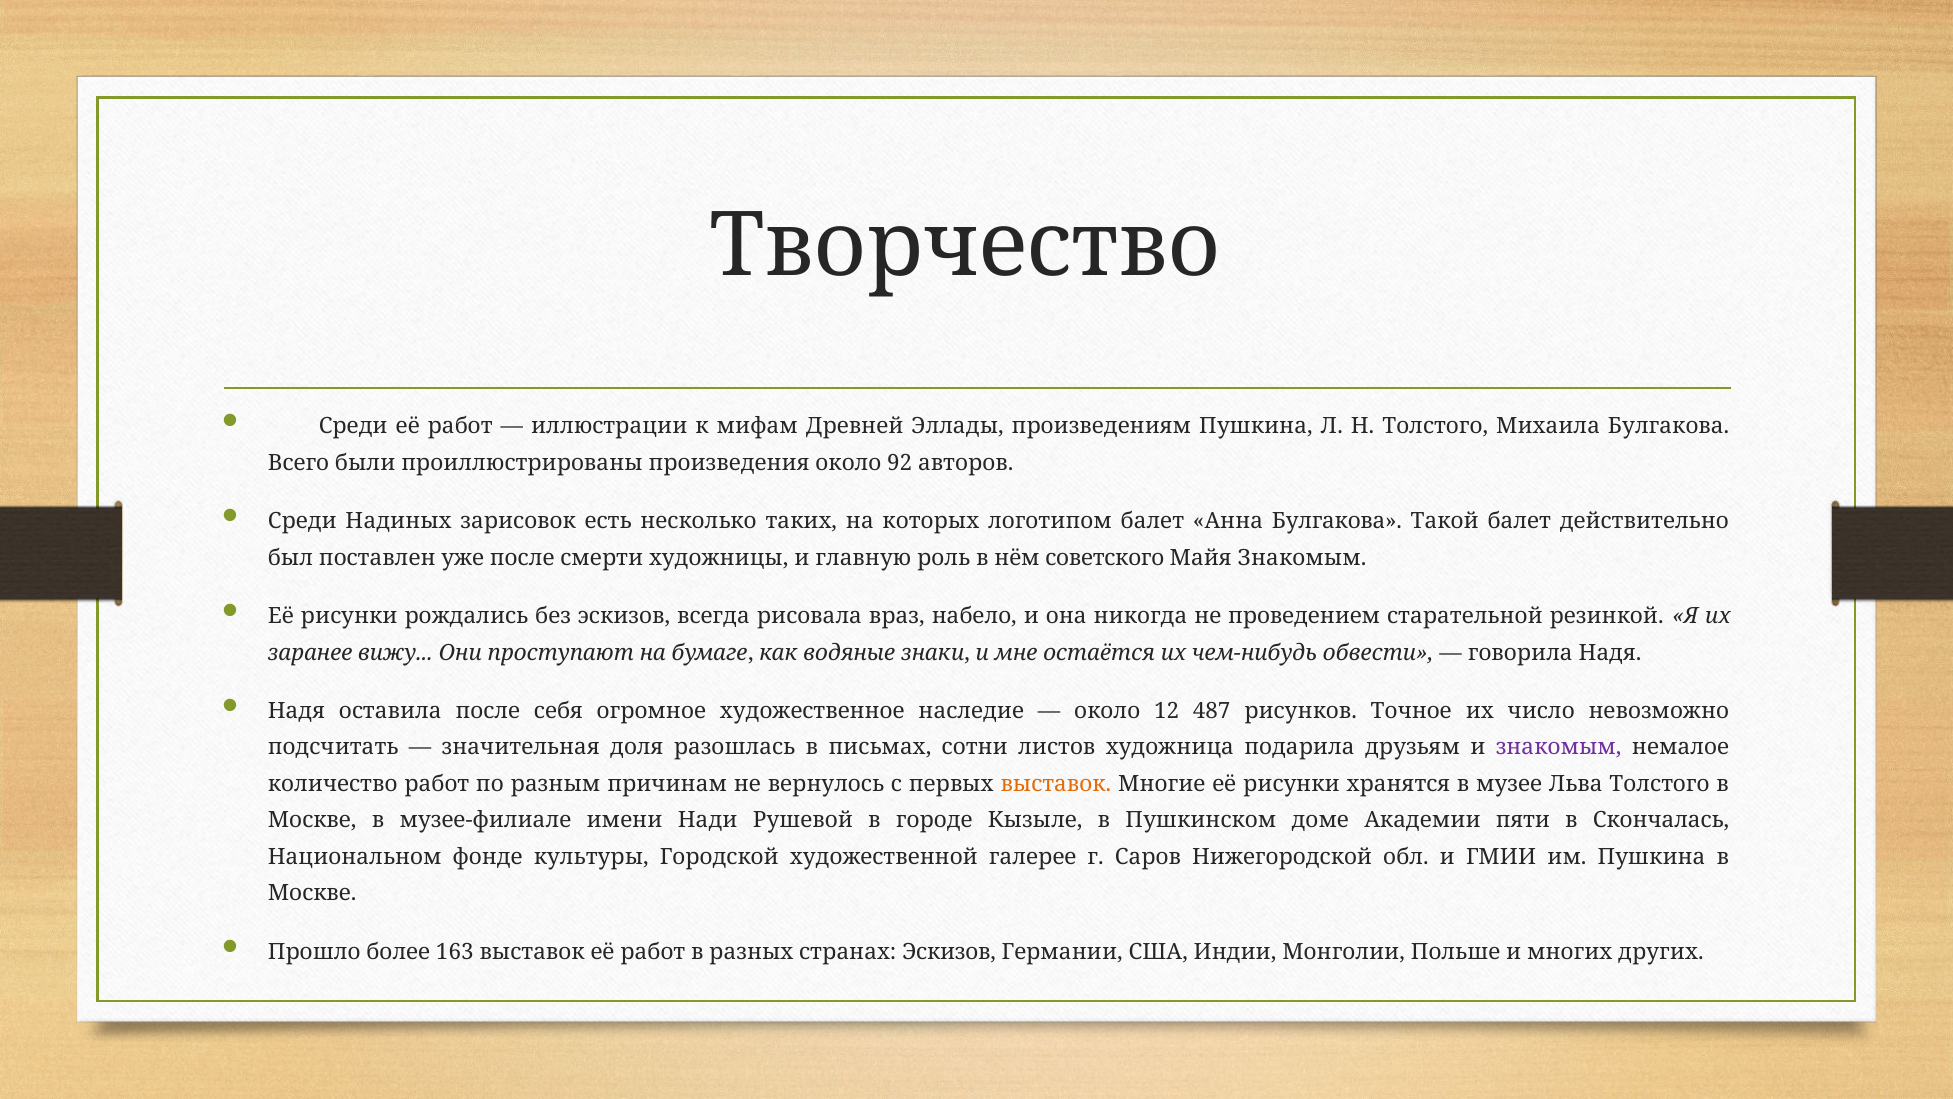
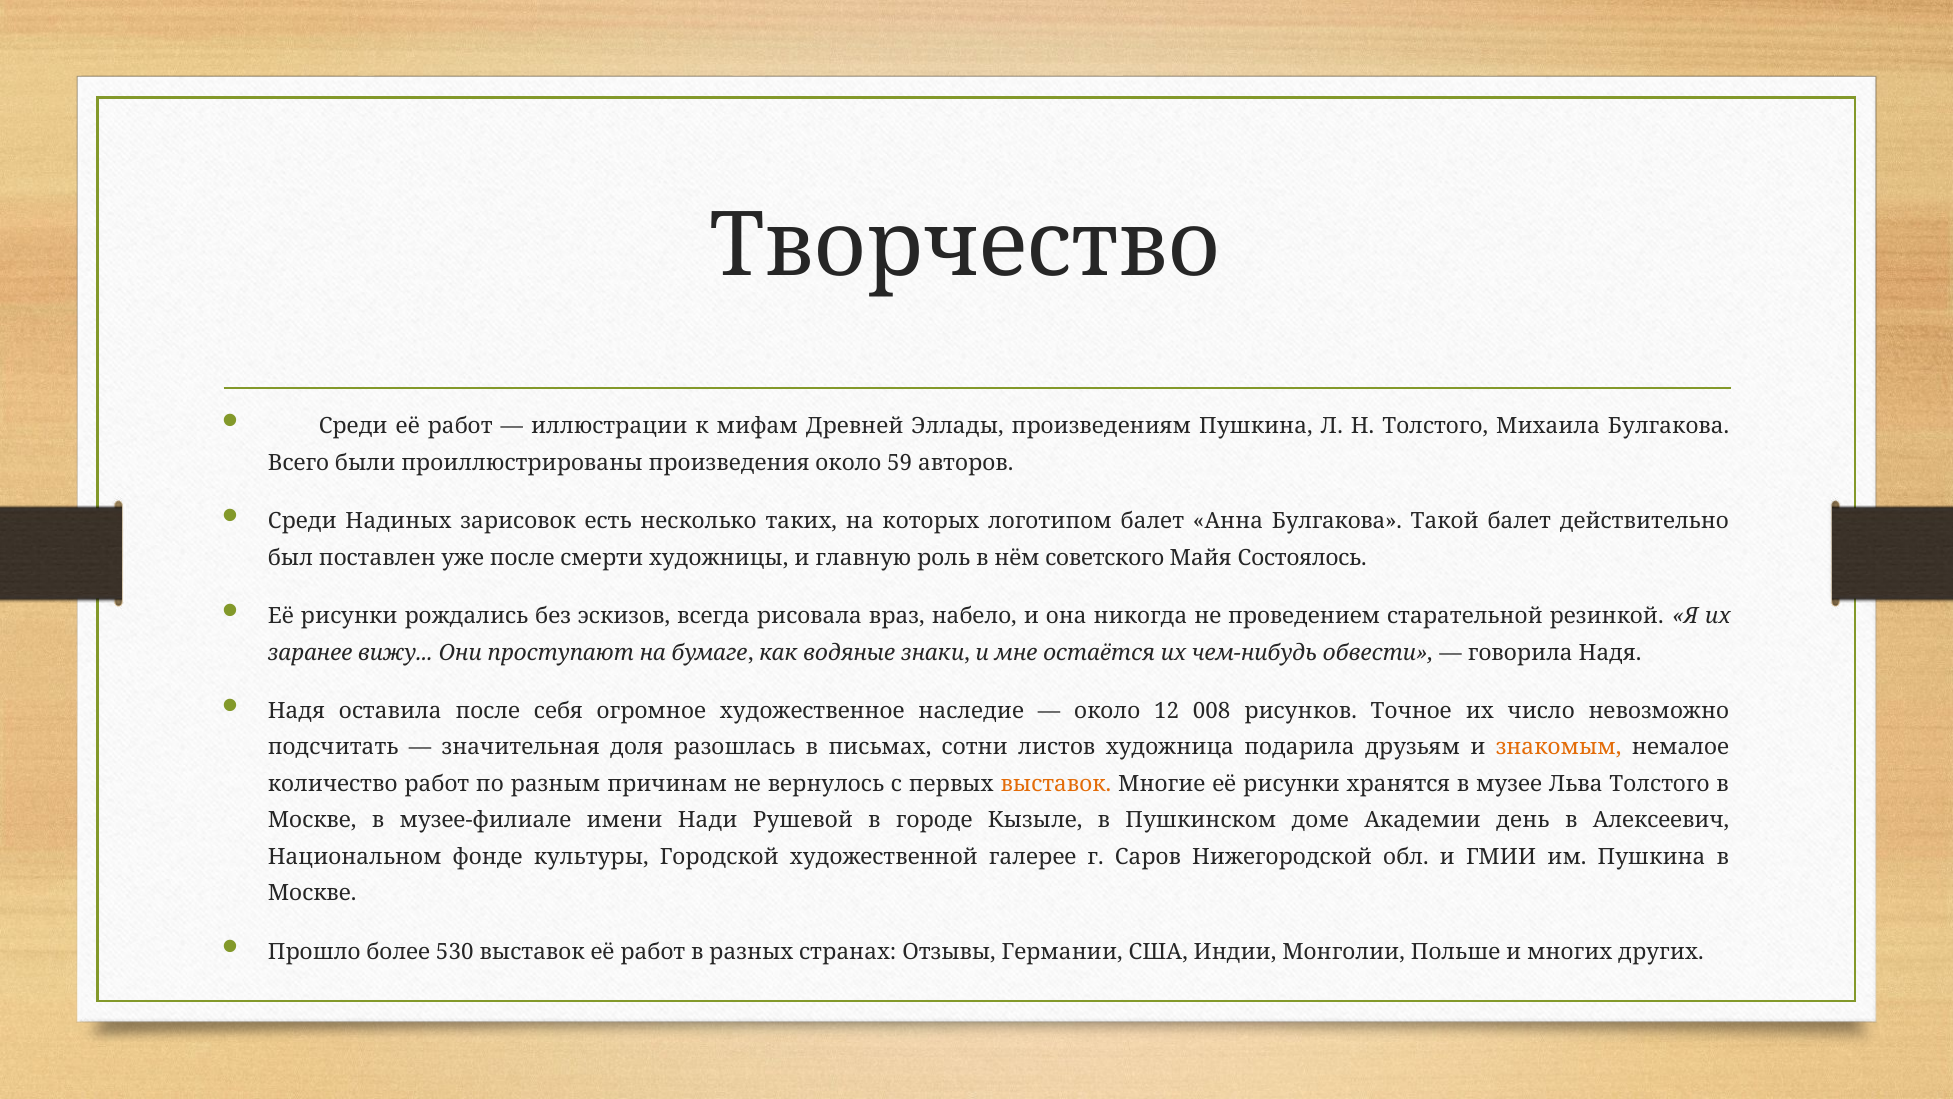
92: 92 -> 59
Майя Знакомым: Знакомым -> Состоялось
487: 487 -> 008
знакомым at (1559, 747) colour: purple -> orange
пяти: пяти -> день
Скончалась: Скончалась -> Алексеевич
163: 163 -> 530
странах Эскизов: Эскизов -> Отзывы
